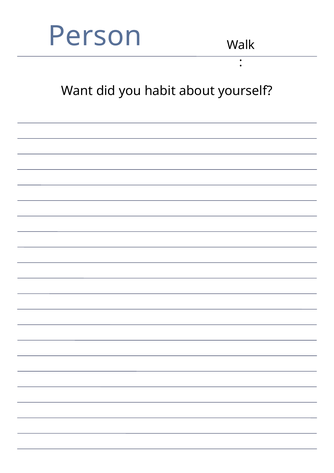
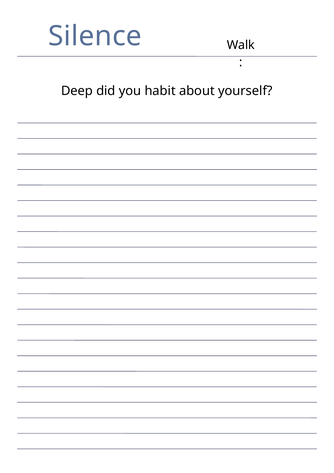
Person: Person -> Silence
Want: Want -> Deep
